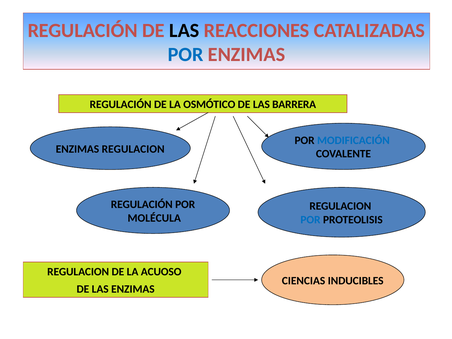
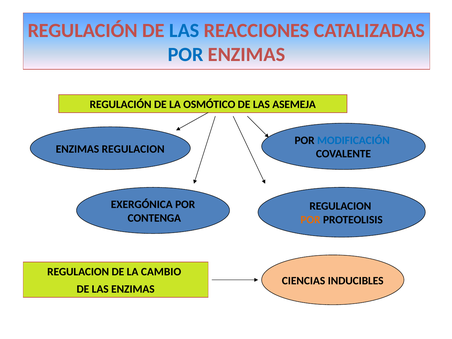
LAS at (184, 30) colour: black -> blue
BARRERA: BARRERA -> ASEMEJA
REGULACIÓN at (142, 204): REGULACIÓN -> EXERGÓNICA
MOLÉCULA: MOLÉCULA -> CONTENGA
POR at (310, 220) colour: blue -> orange
ACUOSO: ACUOSO -> CAMBIO
